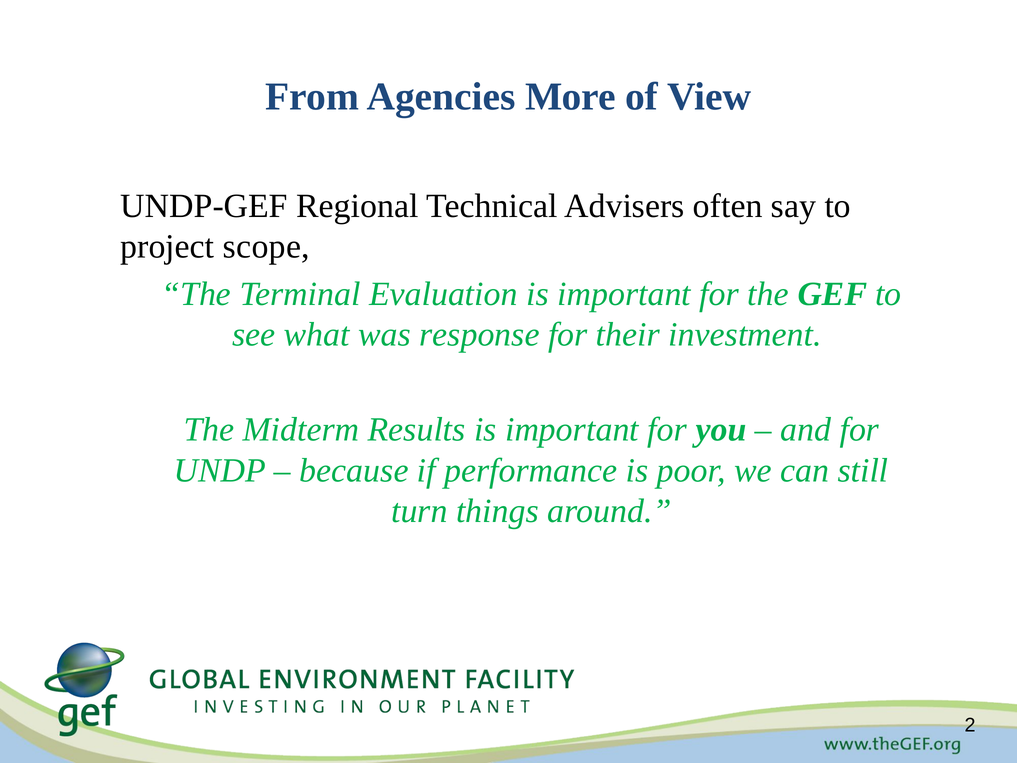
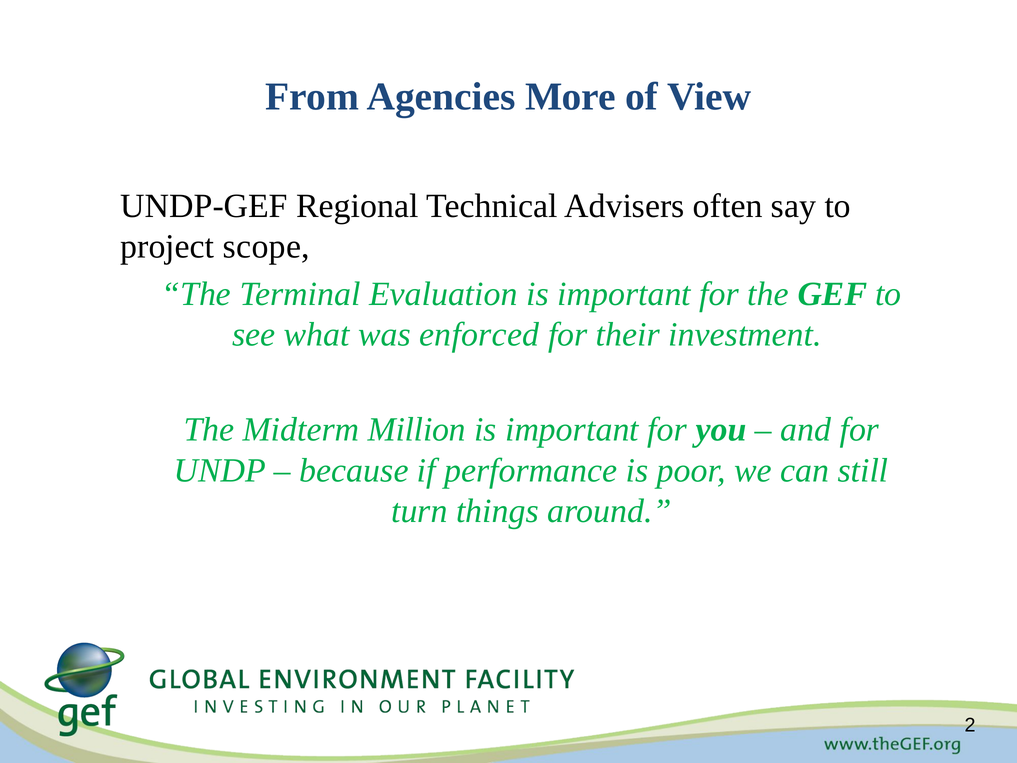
response: response -> enforced
Results: Results -> Million
